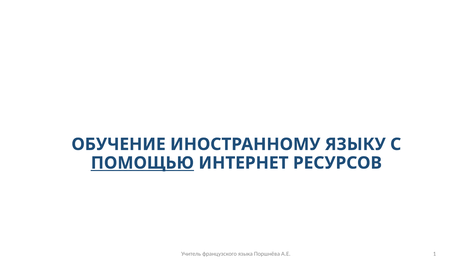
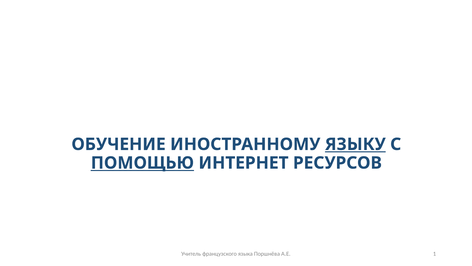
ЯЗЫКУ underline: none -> present
